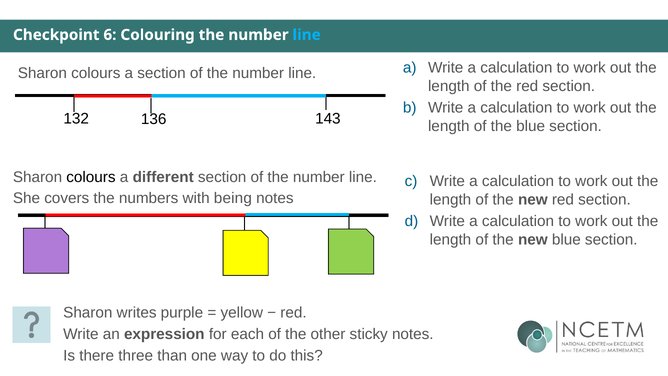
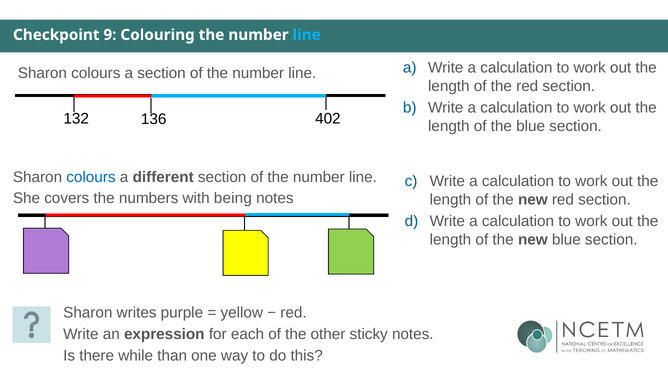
6: 6 -> 9
143: 143 -> 402
colours at (91, 177) colour: black -> blue
three: three -> while
